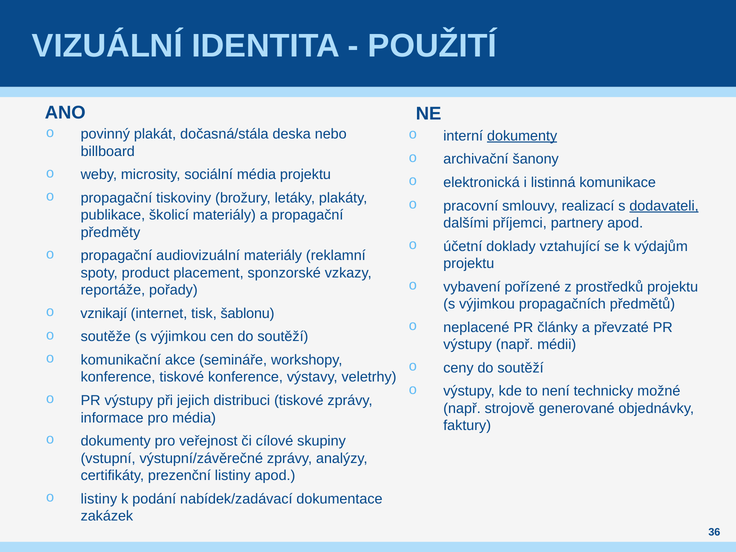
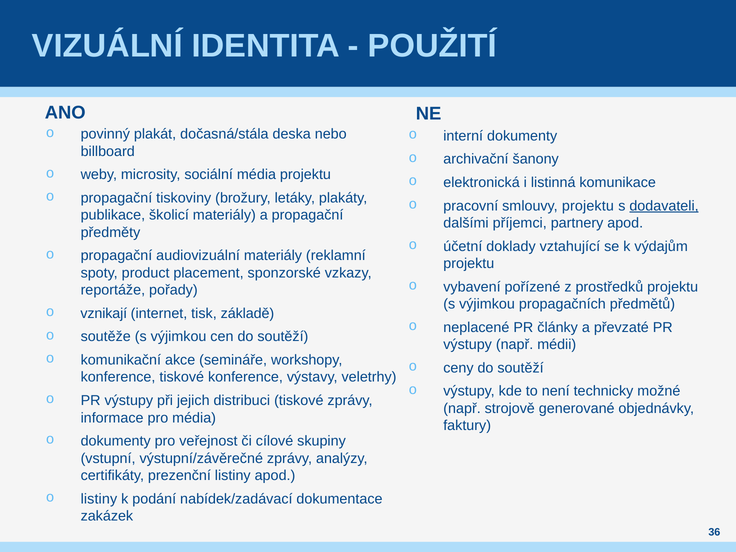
dokumenty at (522, 136) underline: present -> none
smlouvy realizací: realizací -> projektu
šablonu: šablonu -> základě
